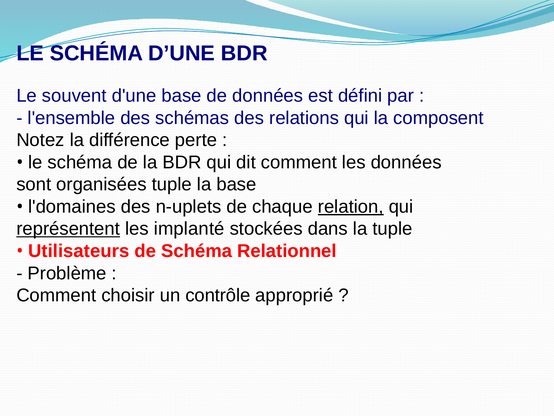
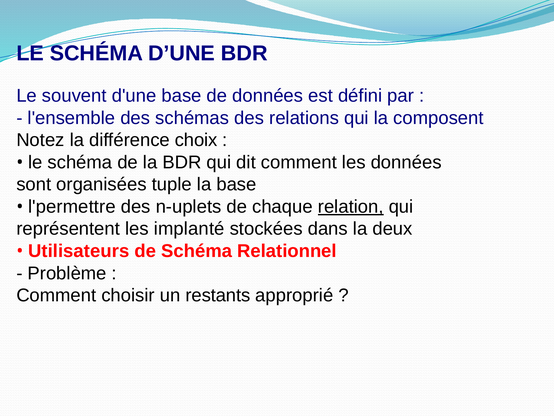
perte: perte -> choix
l'domaines: l'domaines -> l'permettre
représentent underline: present -> none
la tuple: tuple -> deux
contrôle: contrôle -> restants
